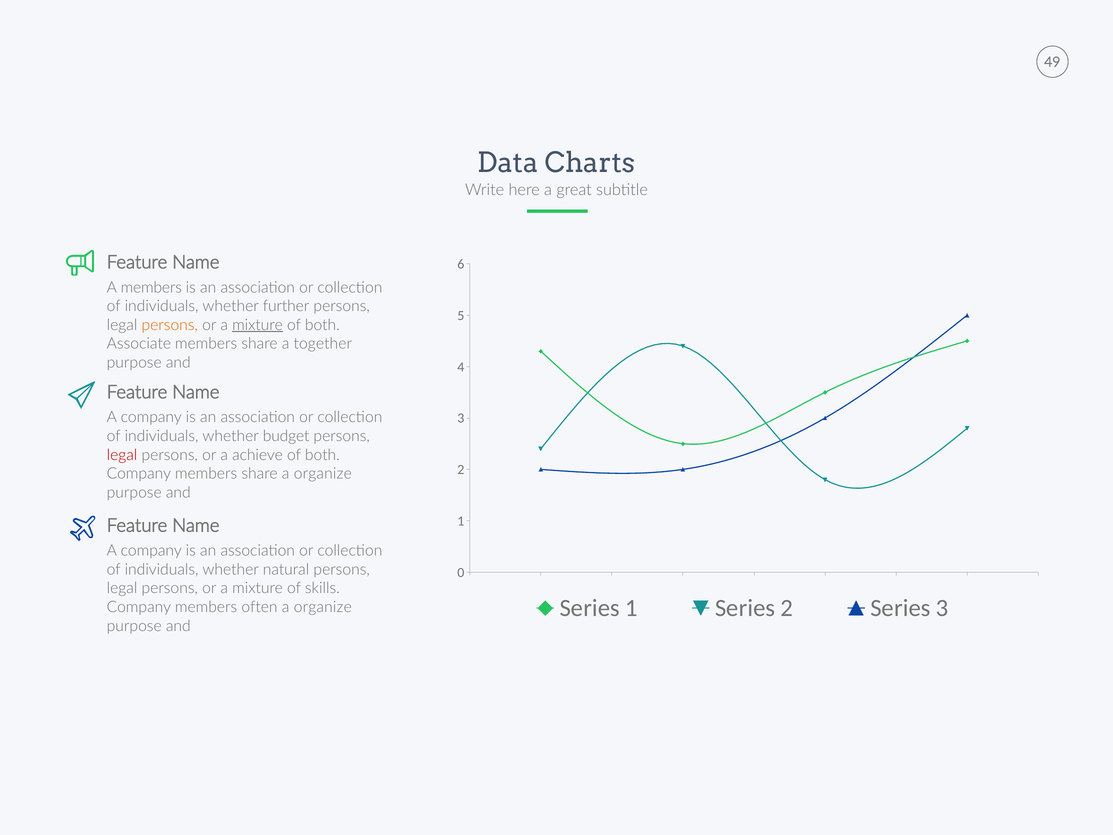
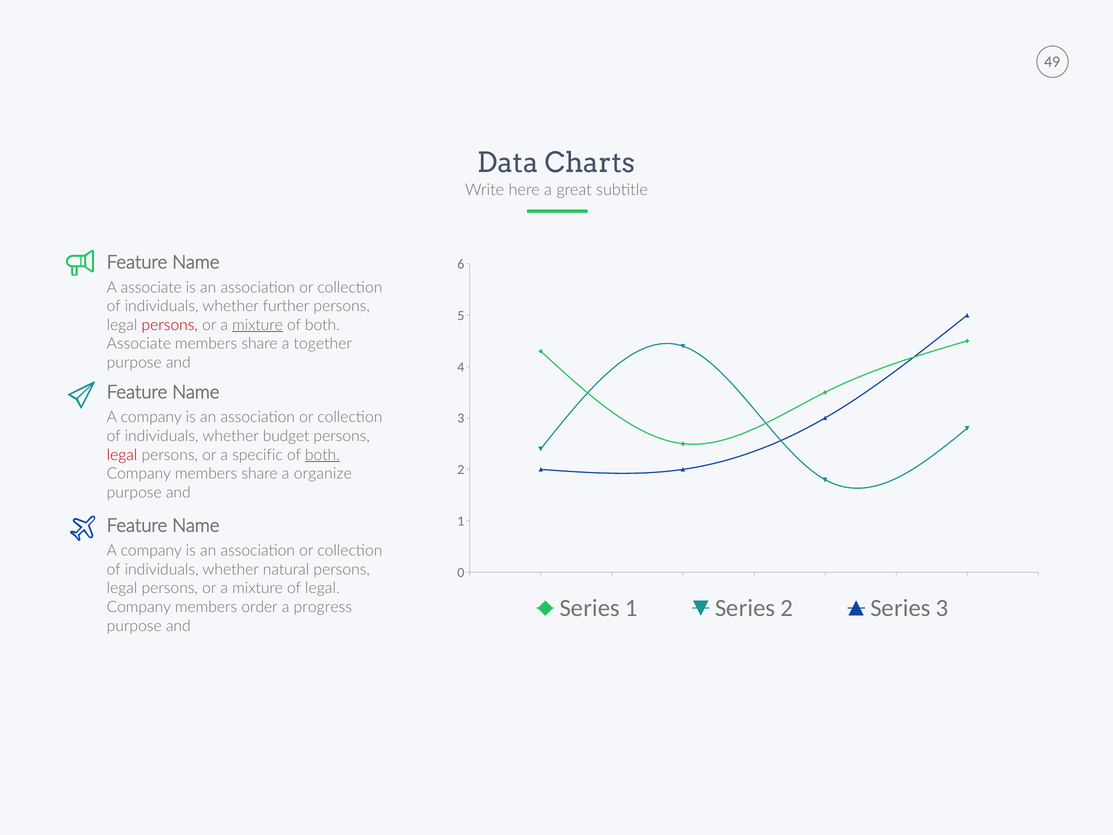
A members: members -> associate
persons at (170, 325) colour: orange -> red
achieve: achieve -> specific
both at (322, 455) underline: none -> present
of skills: skills -> legal
often: often -> order
organize at (323, 607): organize -> progress
